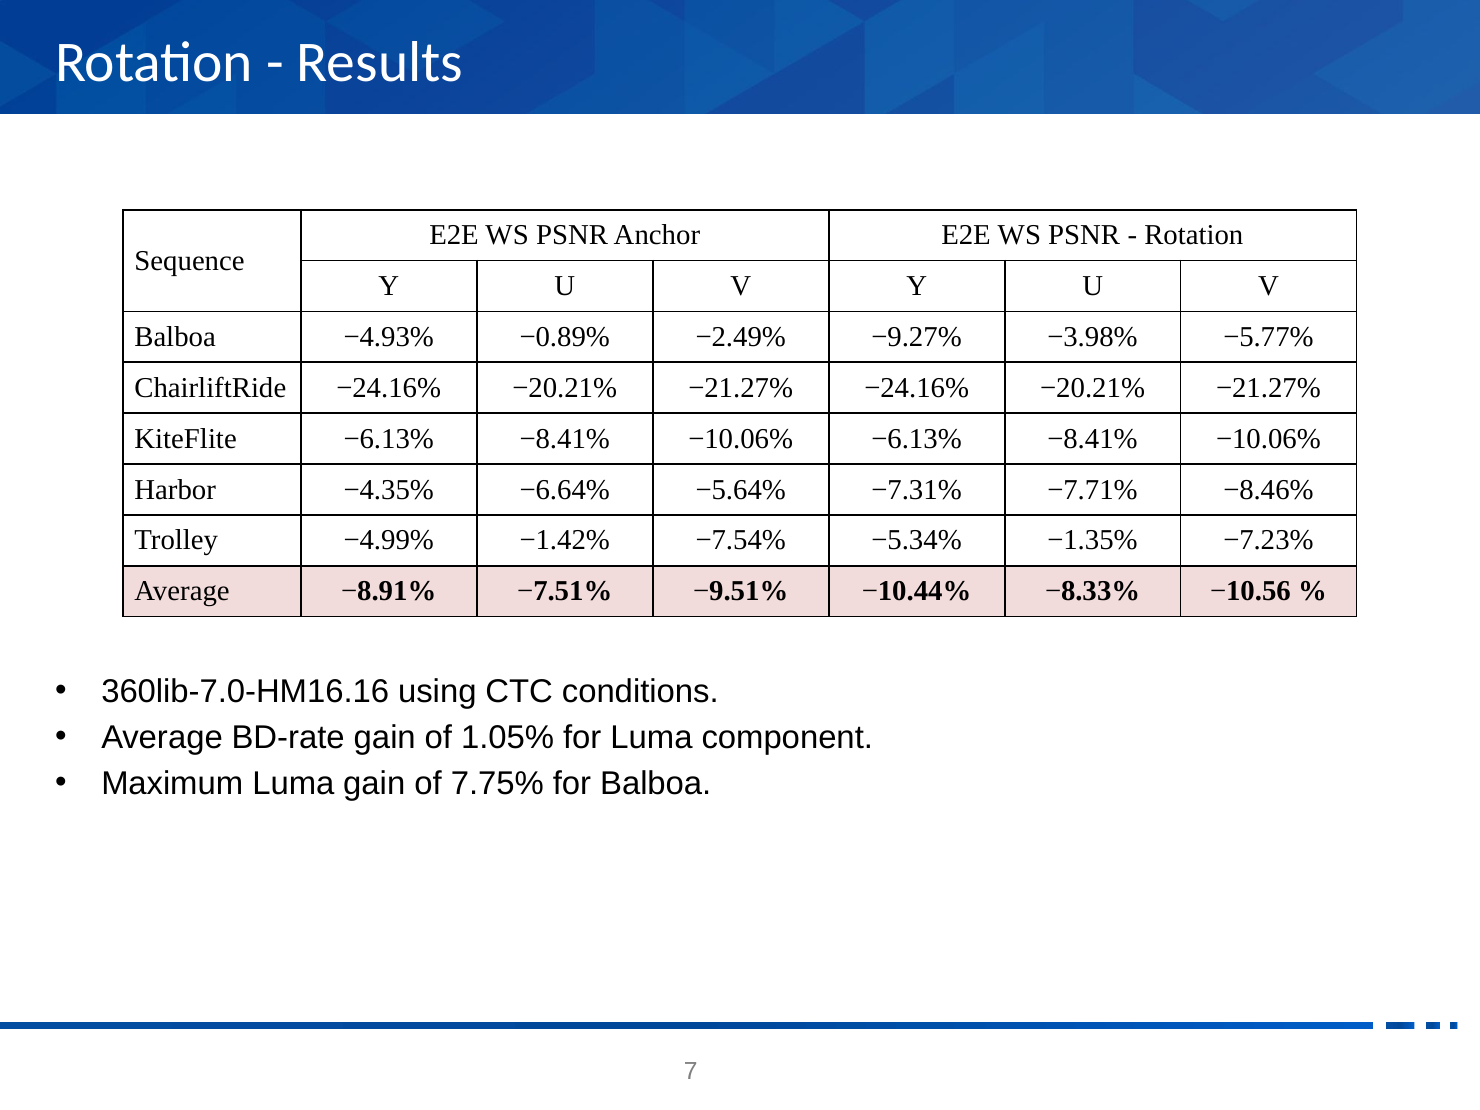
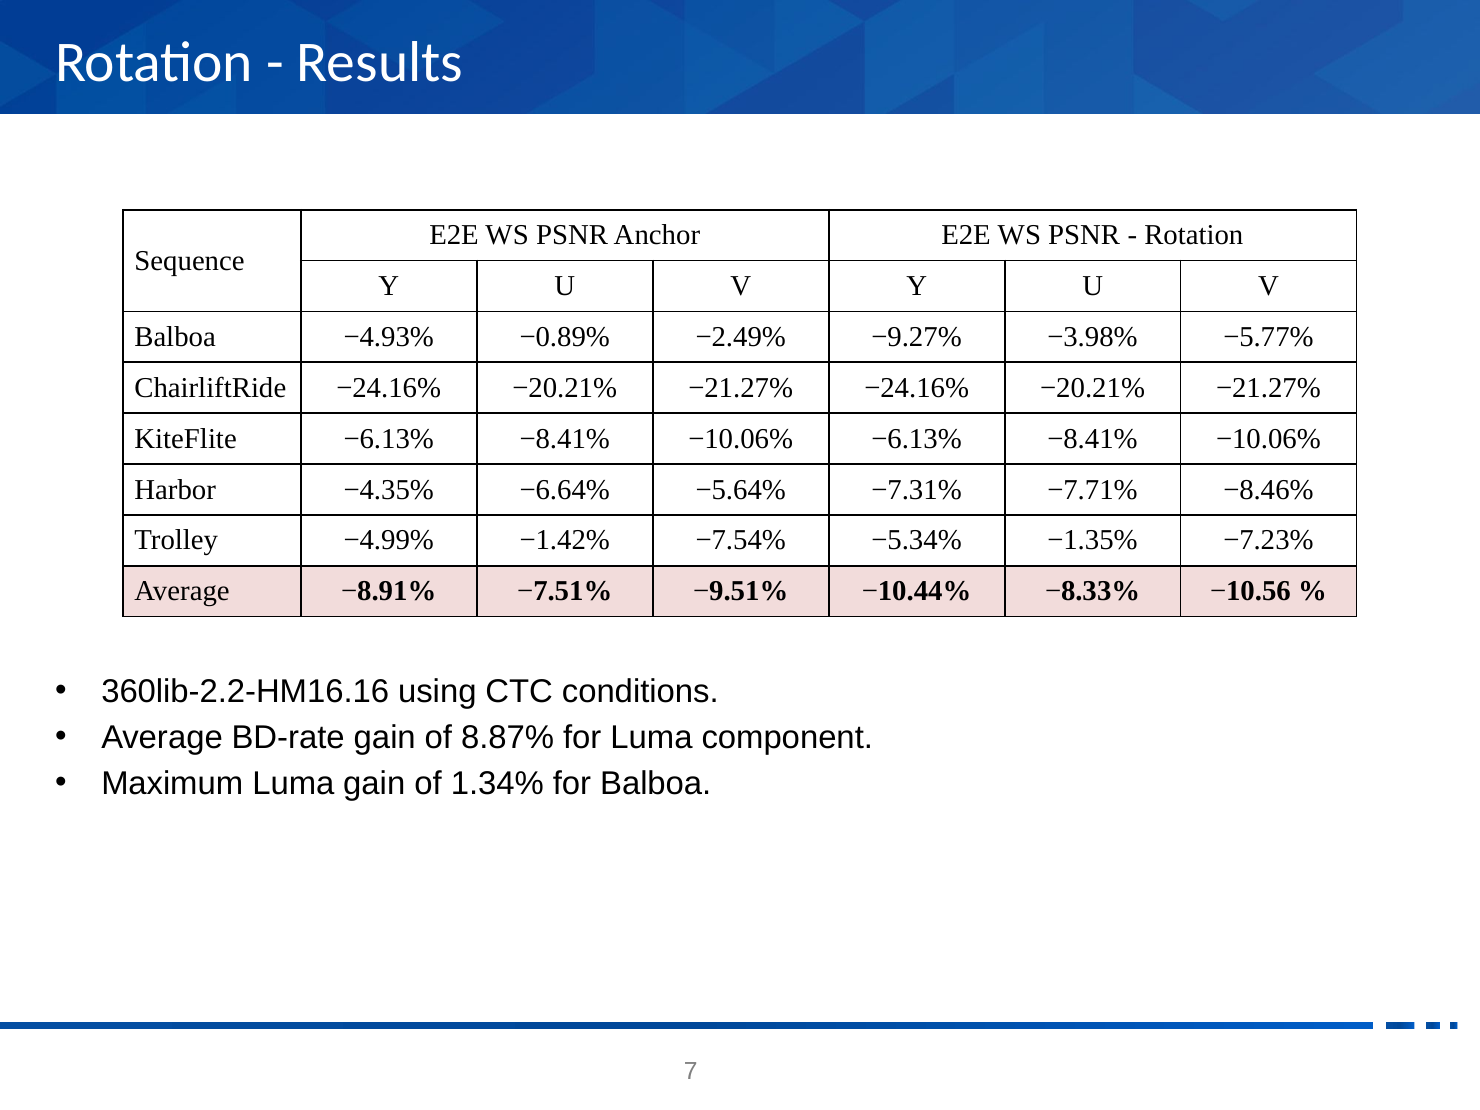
360lib-7.0-HM16.16: 360lib-7.0-HM16.16 -> 360lib-2.2-HM16.16
1.05%: 1.05% -> 8.87%
7.75%: 7.75% -> 1.34%
